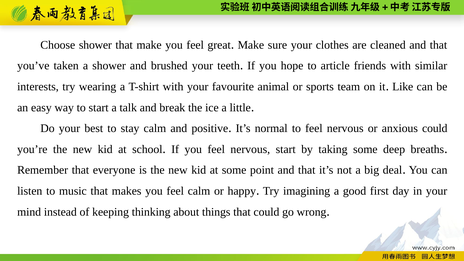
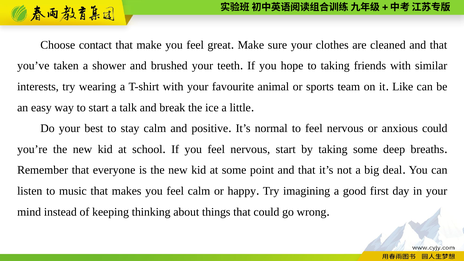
Choose shower: shower -> contact
to article: article -> taking
